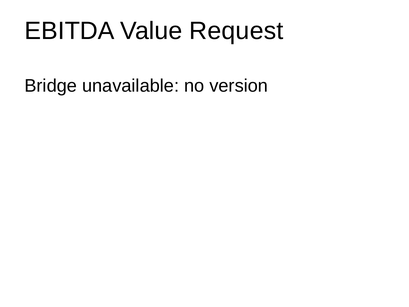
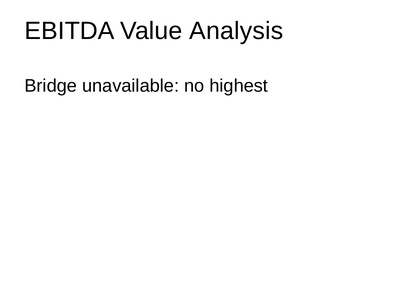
Request: Request -> Analysis
version: version -> highest
